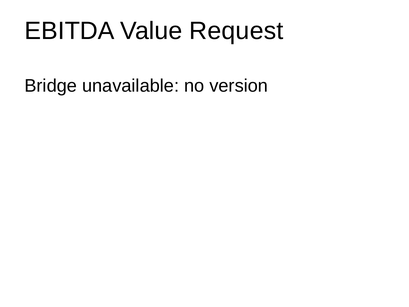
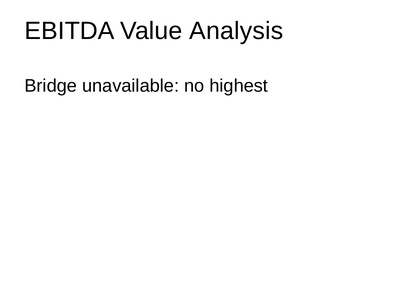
Request: Request -> Analysis
version: version -> highest
